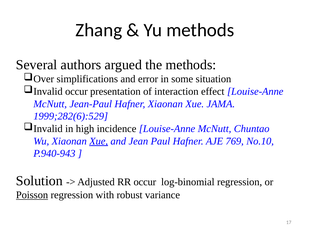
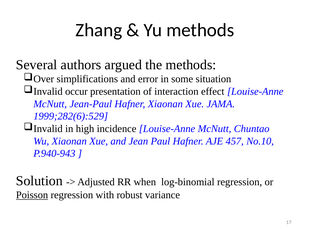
Xue at (99, 141) underline: present -> none
769: 769 -> 457
RR occur: occur -> when
